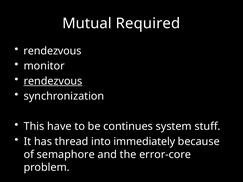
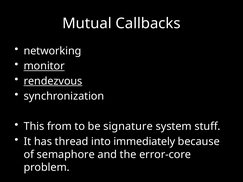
Required: Required -> Callbacks
rendezvous at (53, 51): rendezvous -> networking
monitor underline: none -> present
have: have -> from
continues: continues -> signature
